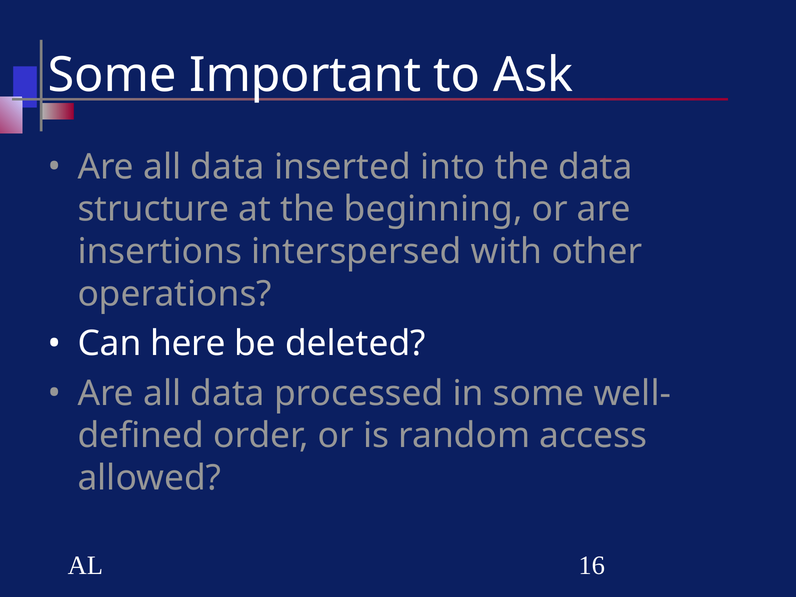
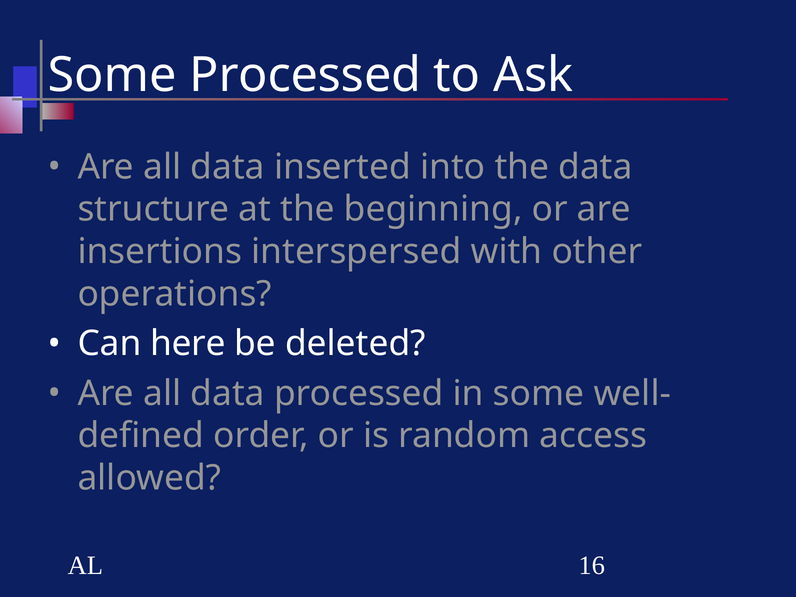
Some Important: Important -> Processed
